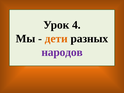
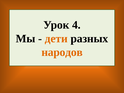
народов colour: purple -> orange
